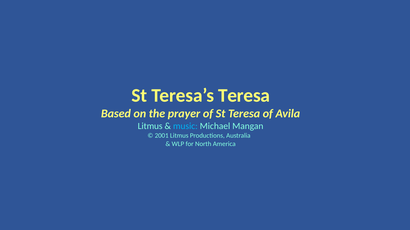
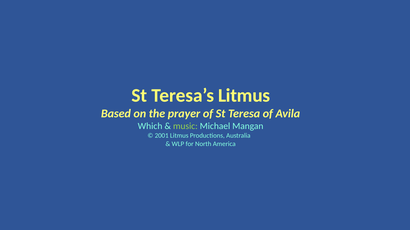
Teresa’s Teresa: Teresa -> Litmus
Litmus at (150, 126): Litmus -> Which
music colour: light blue -> light green
